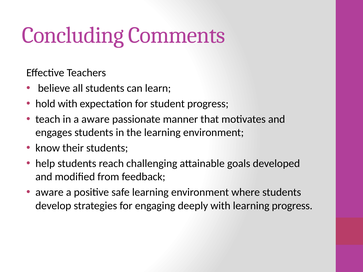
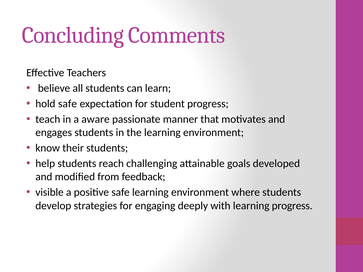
hold with: with -> safe
aware at (49, 193): aware -> visible
